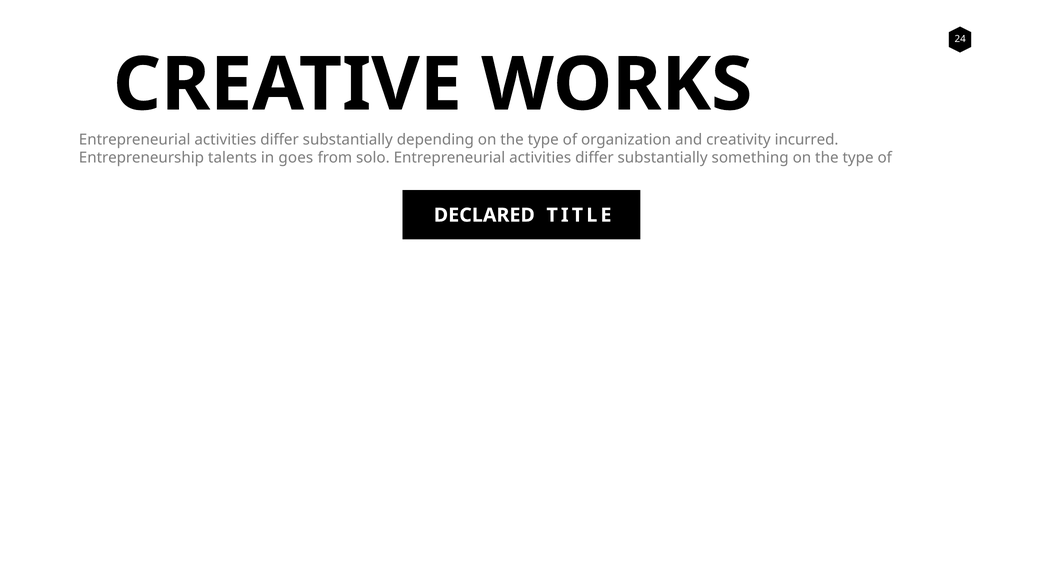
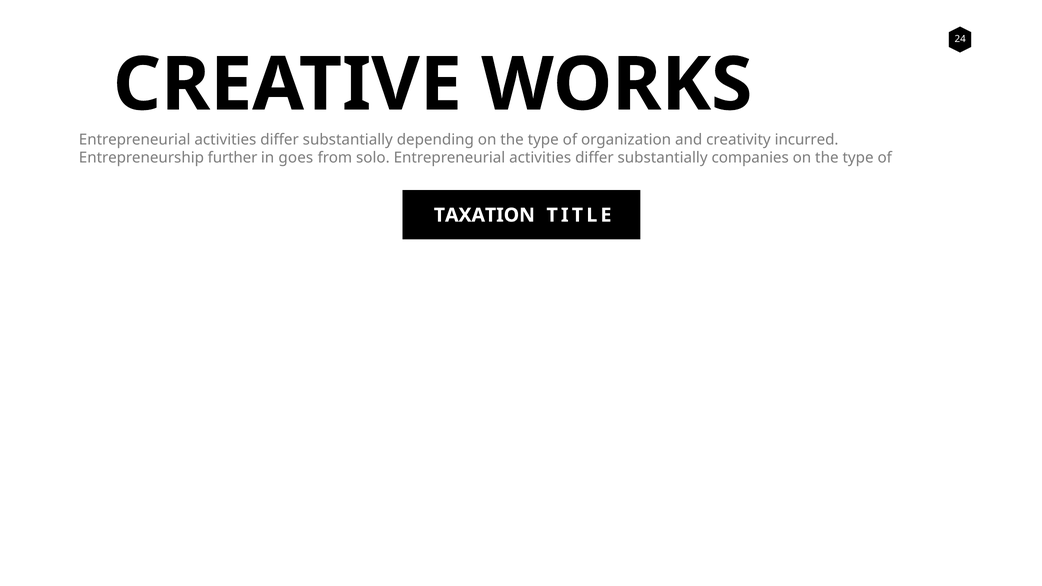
talents: talents -> further
something: something -> companies
DECLARED: DECLARED -> TAXATION
